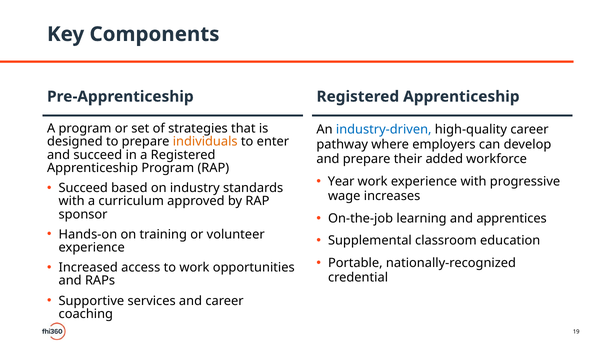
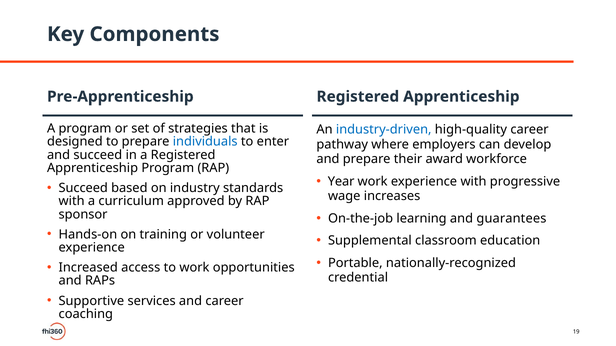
individuals colour: orange -> blue
added: added -> award
apprentices: apprentices -> guarantees
